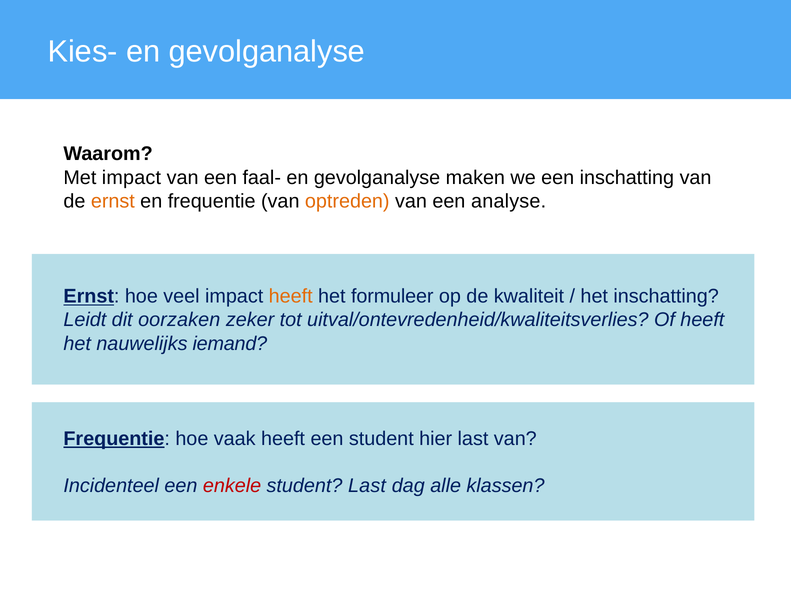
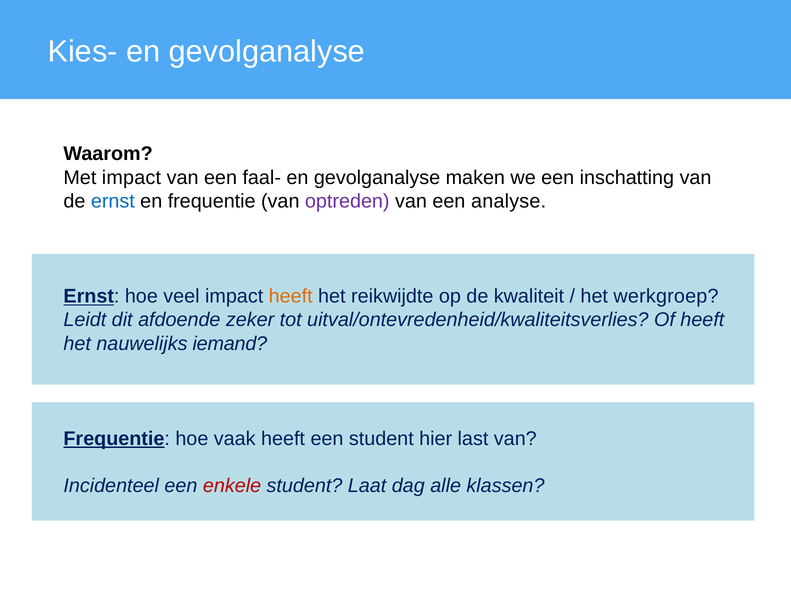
ernst at (113, 201) colour: orange -> blue
optreden colour: orange -> purple
formuleer: formuleer -> reikwijdte
het inschatting: inschatting -> werkgroep
oorzaken: oorzaken -> afdoende
student Last: Last -> Laat
